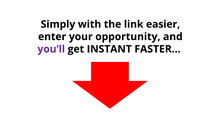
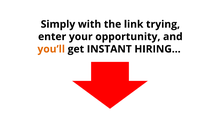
easier: easier -> trying
you’ll colour: purple -> orange
FASTER…: FASTER… -> HIRING…
